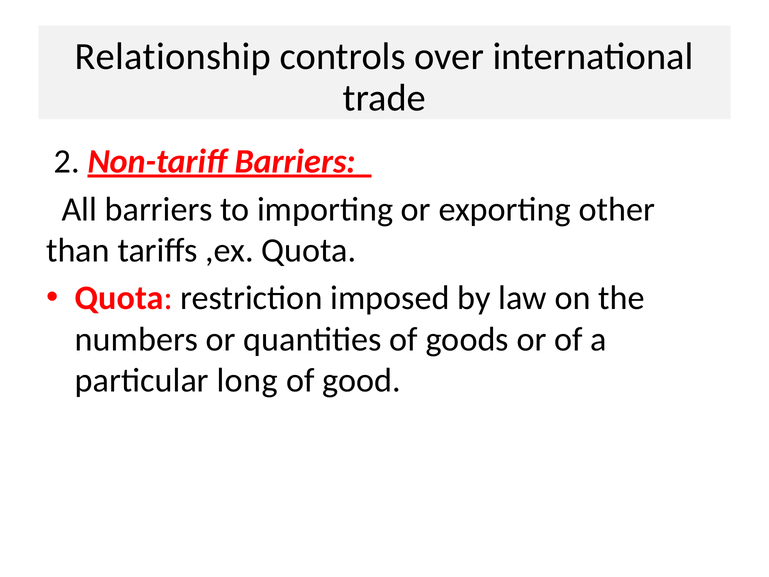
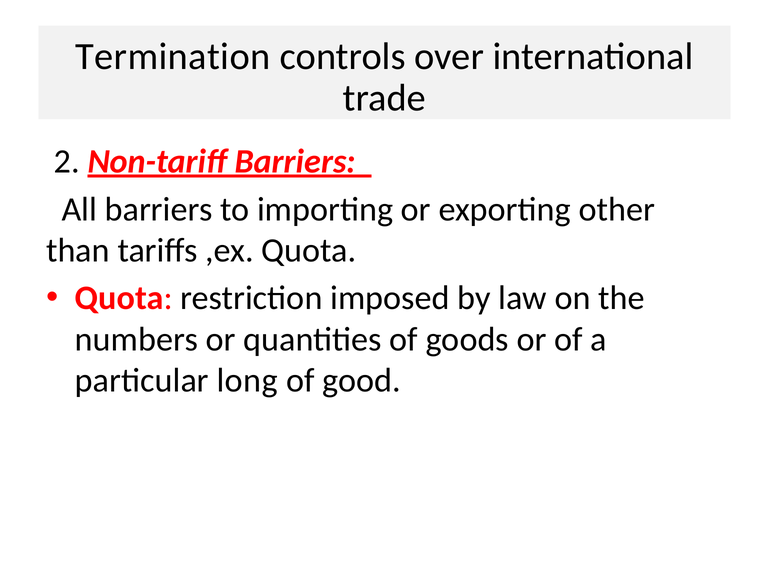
Relationship: Relationship -> Termination
